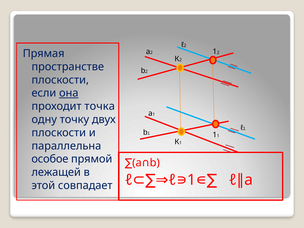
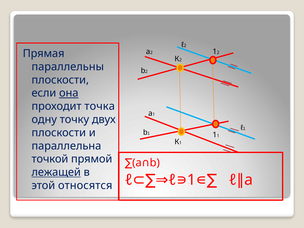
пространстве: пространстве -> параллельны
особое: особое -> точкой
лежащей underline: none -> present
совпадает: совпадает -> относятся
